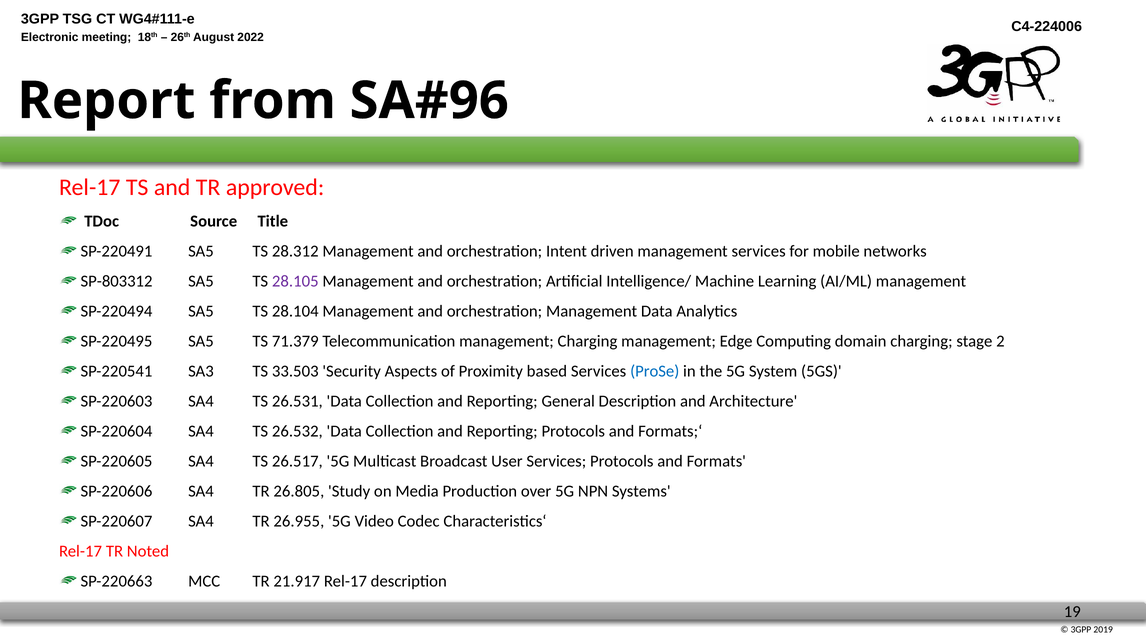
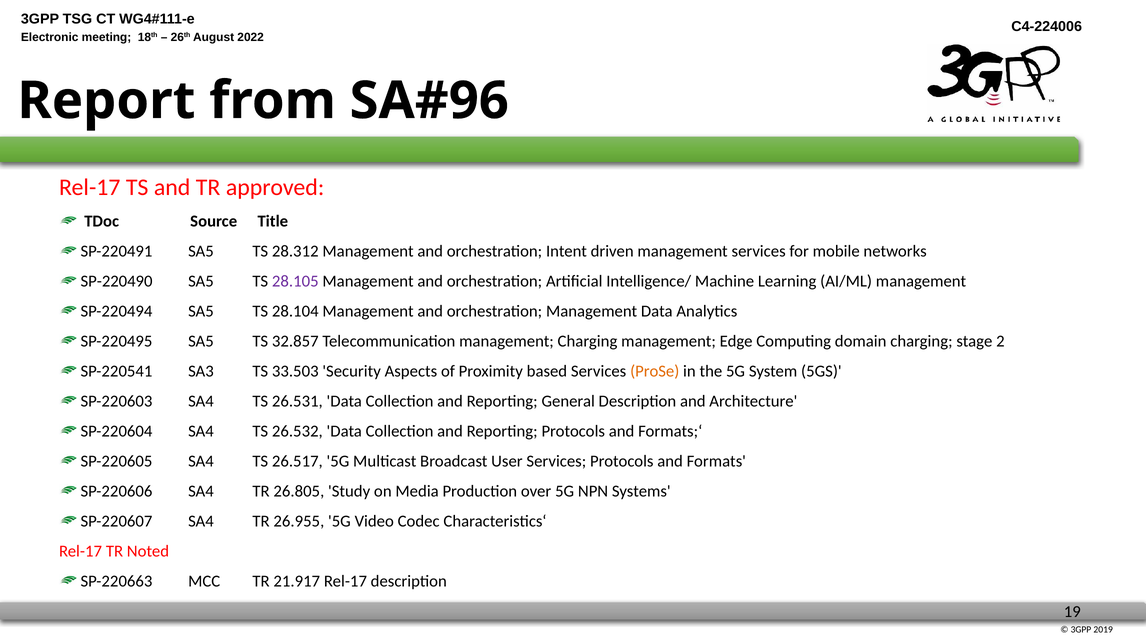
SP-803312: SP-803312 -> SP-220490
71.379: 71.379 -> 32.857
ProSe colour: blue -> orange
